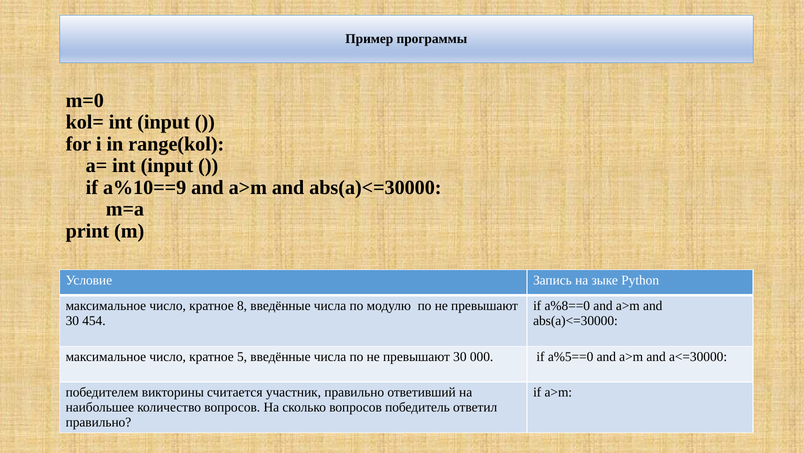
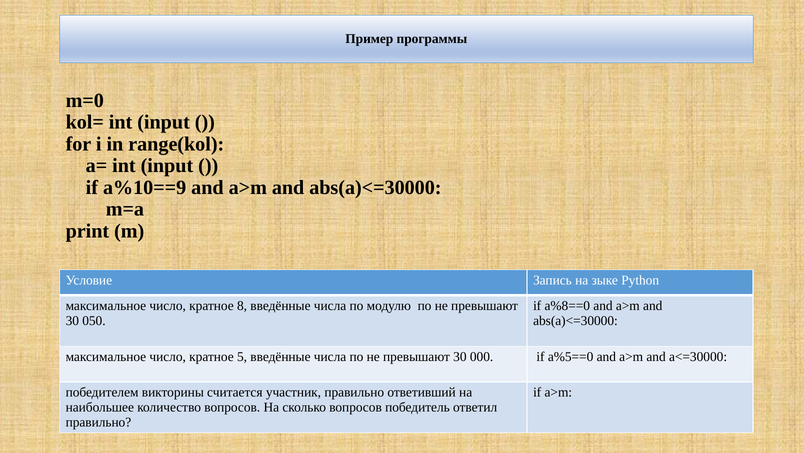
454: 454 -> 050
